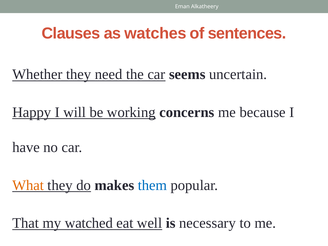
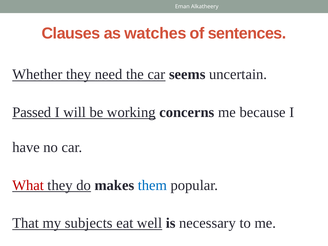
Happy: Happy -> Passed
What colour: orange -> red
watched: watched -> subjects
